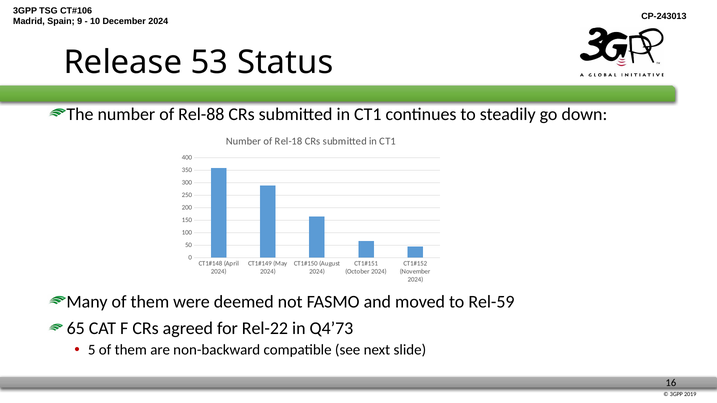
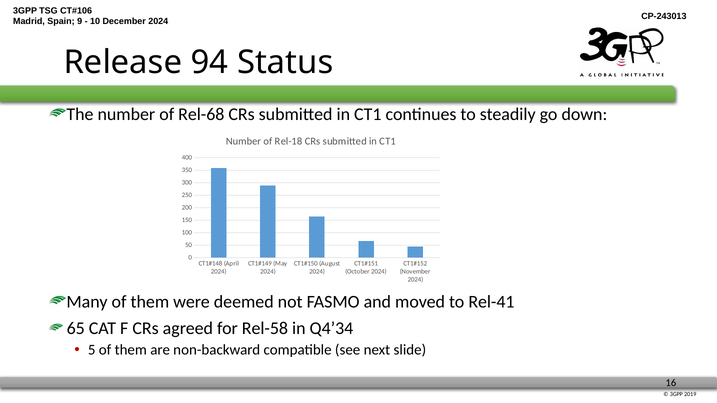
53: 53 -> 94
Rel-88: Rel-88 -> Rel-68
Rel-59: Rel-59 -> Rel-41
Rel-22: Rel-22 -> Rel-58
Q4’73: Q4’73 -> Q4’34
